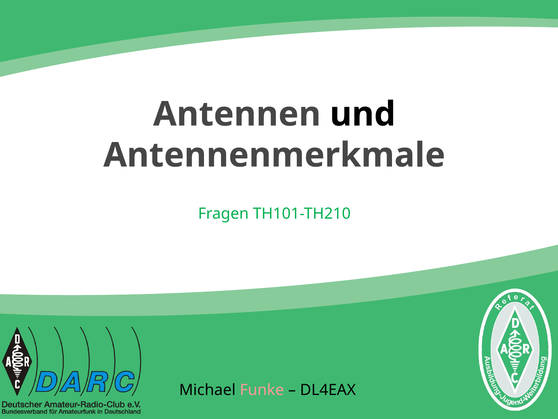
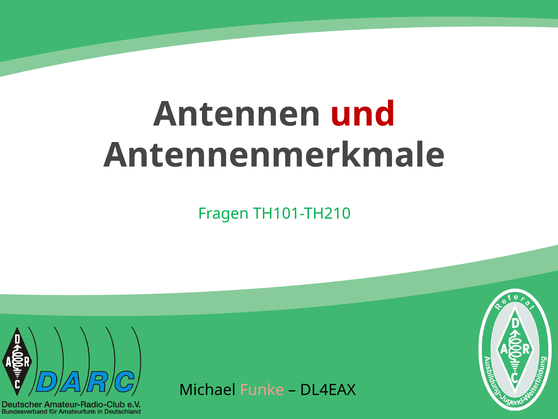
und colour: black -> red
